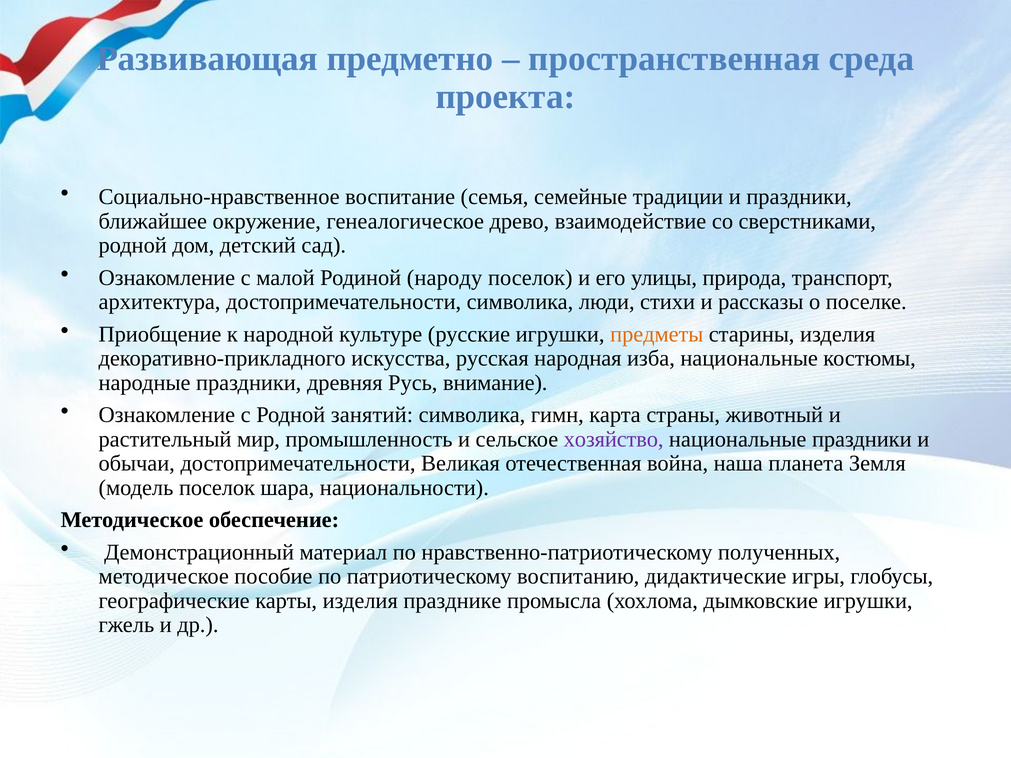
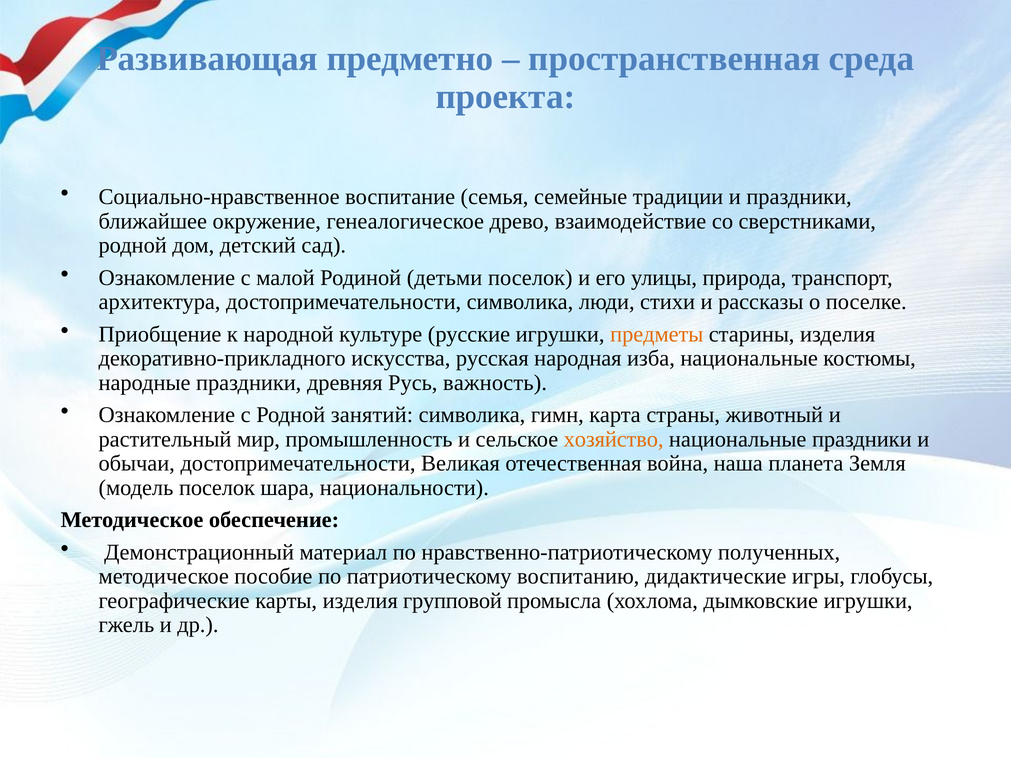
народу: народу -> детьми
внимание: внимание -> важность
хозяйство colour: purple -> orange
празднике: празднике -> групповой
